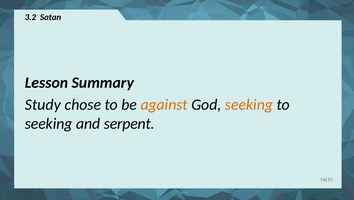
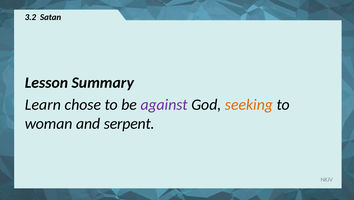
Study: Study -> Learn
against colour: orange -> purple
seeking at (49, 123): seeking -> woman
